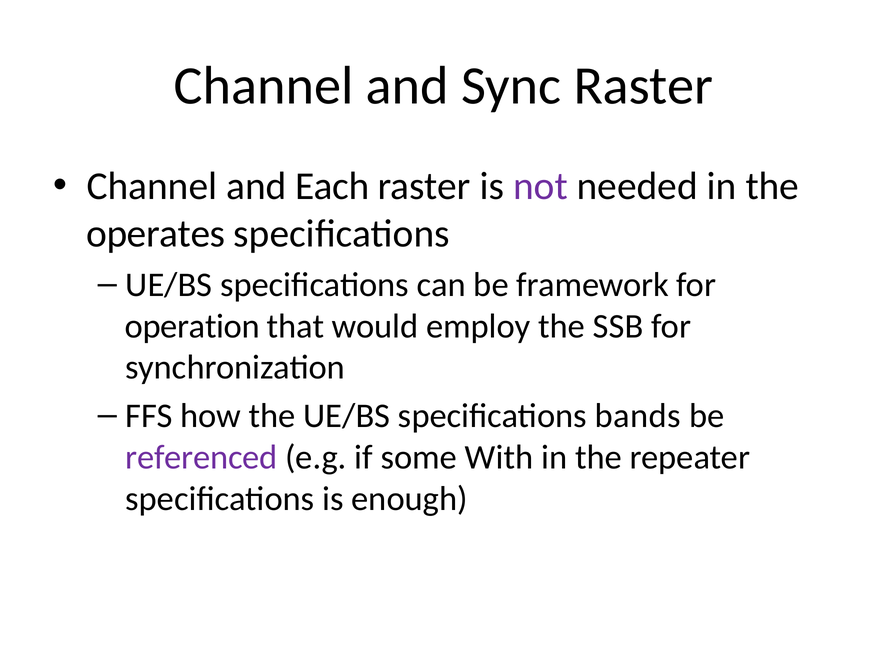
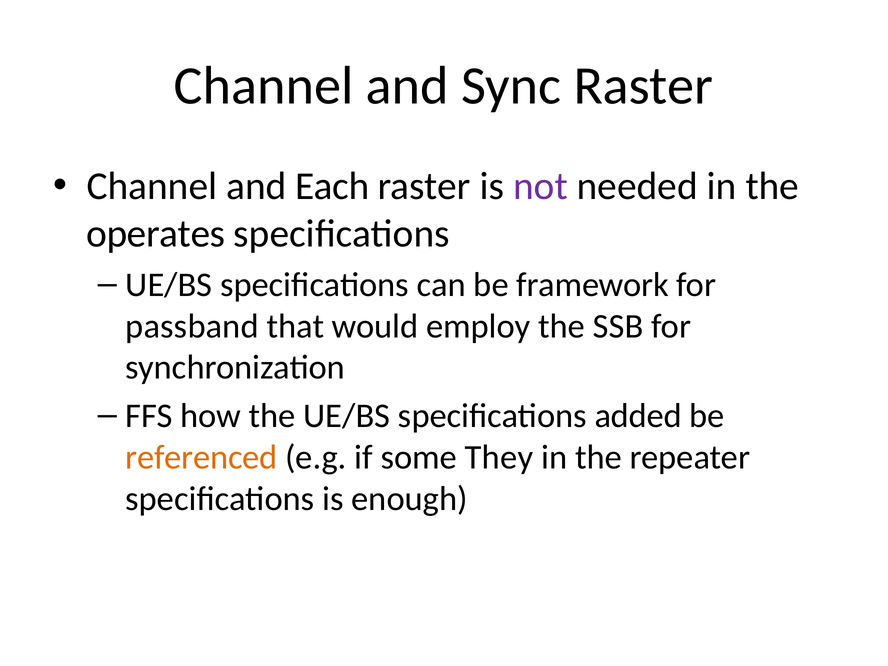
operation: operation -> passband
bands: bands -> added
referenced colour: purple -> orange
With: With -> They
